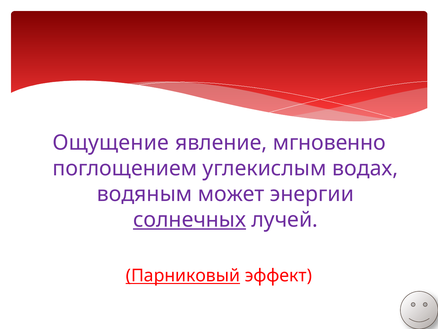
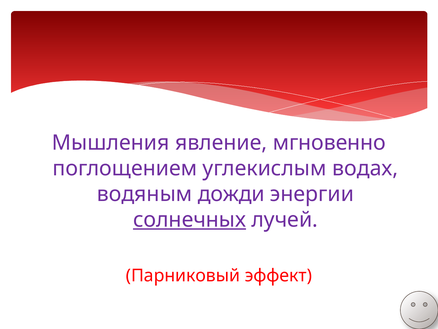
Ощущение: Ощущение -> Мышления
может: может -> дожди
Парниковый underline: present -> none
